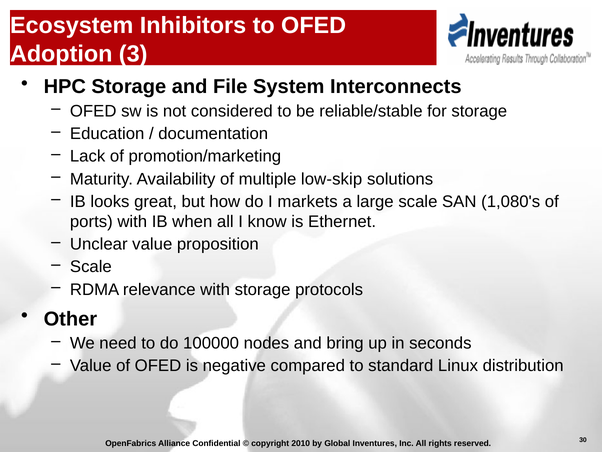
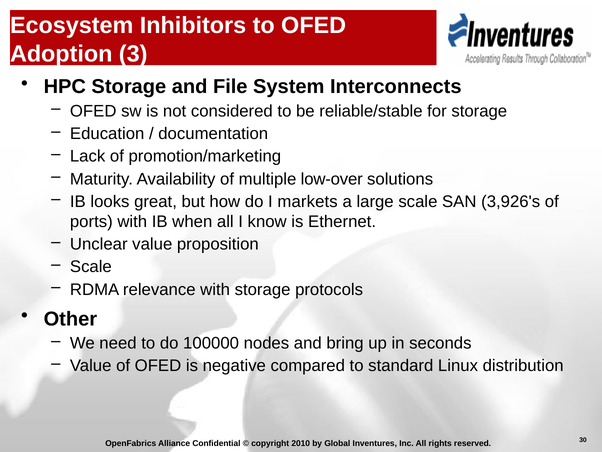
low-skip: low-skip -> low-over
1,080's: 1,080's -> 3,926's
